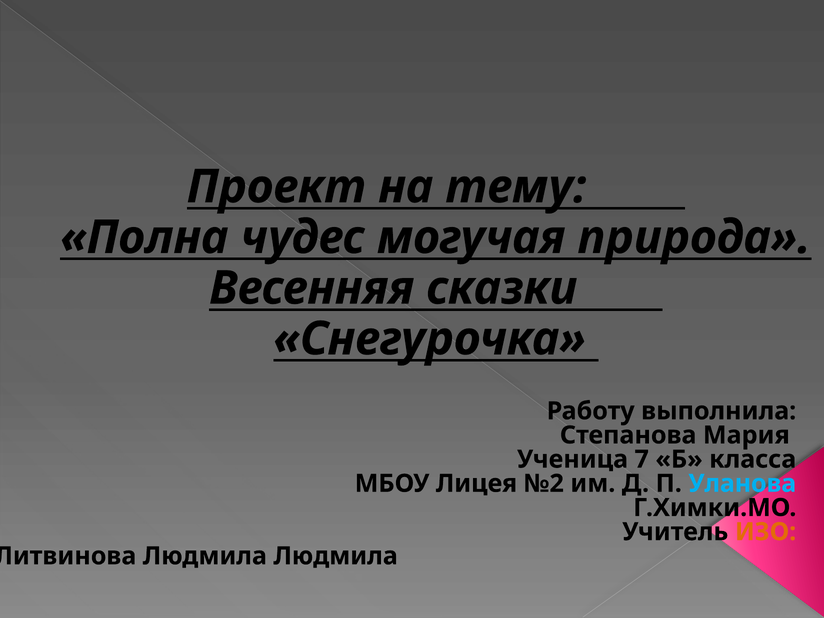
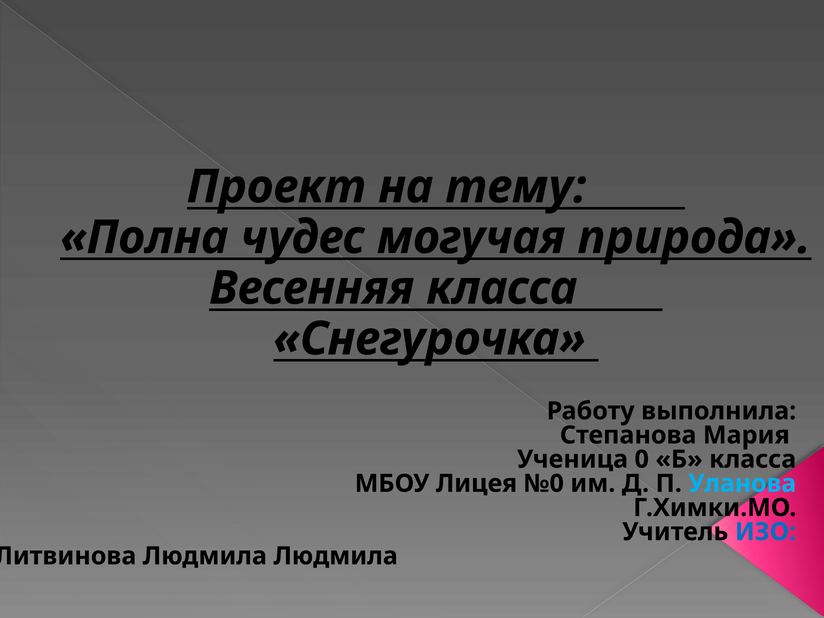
Весенняя сказки: сказки -> класса
7: 7 -> 0
№2: №2 -> №0
ИЗО colour: orange -> blue
